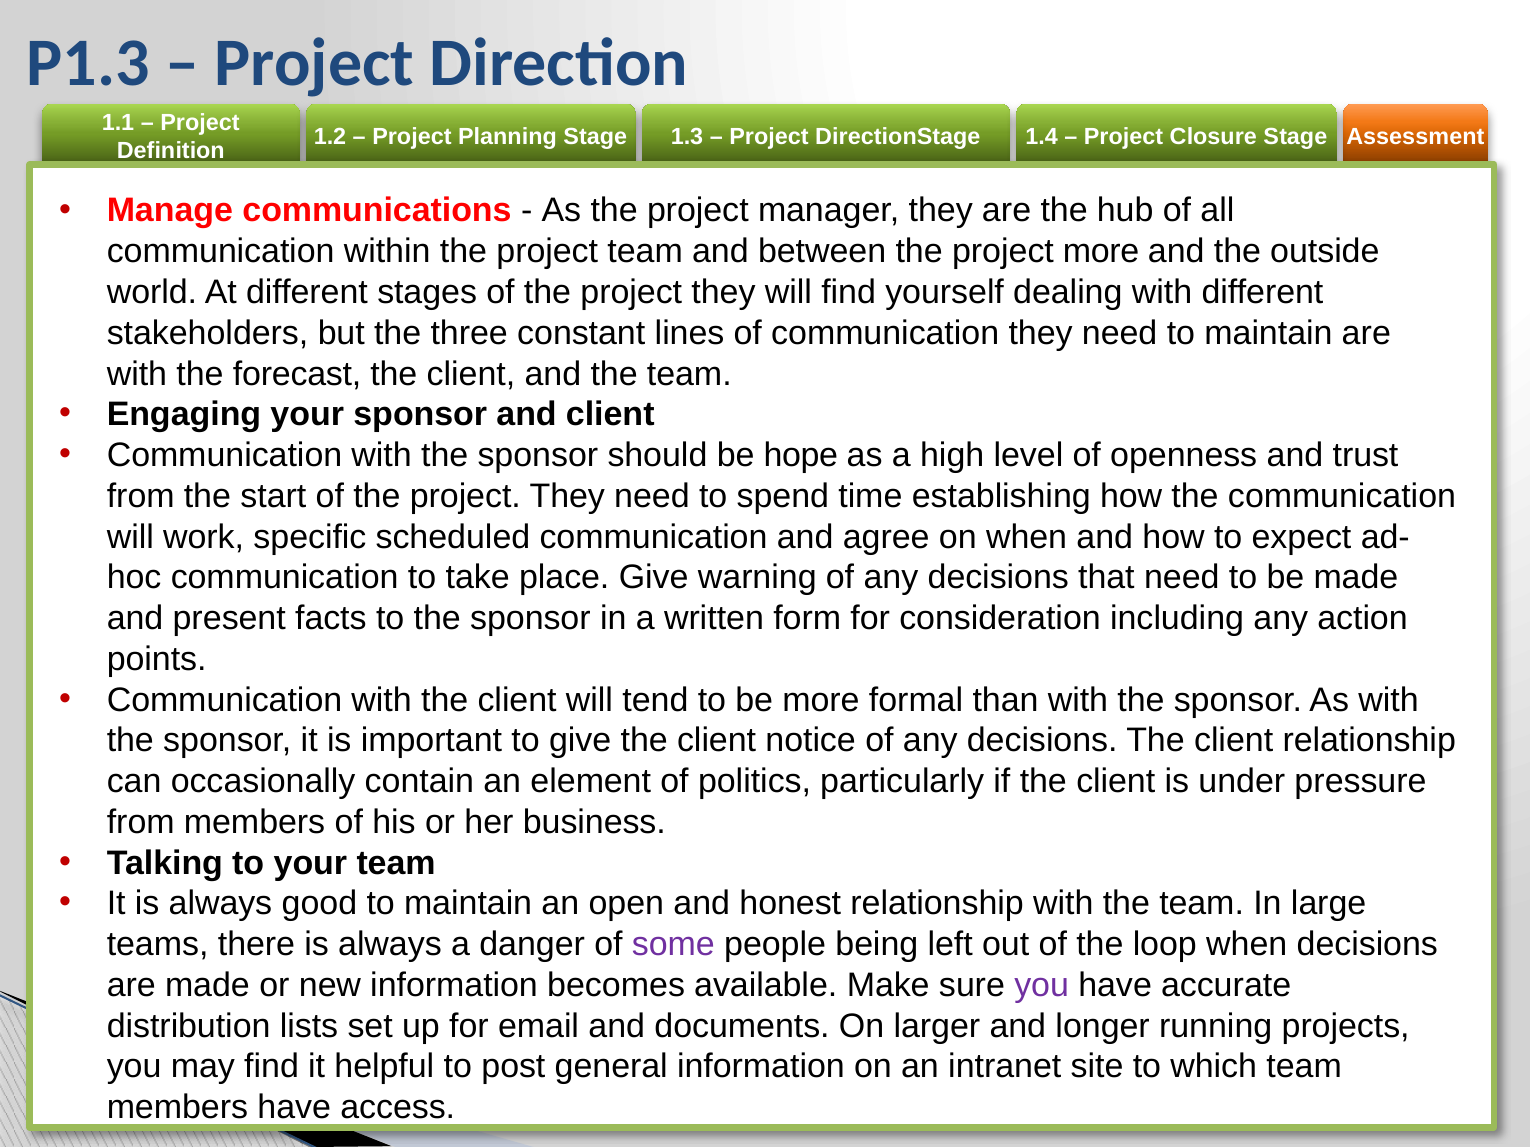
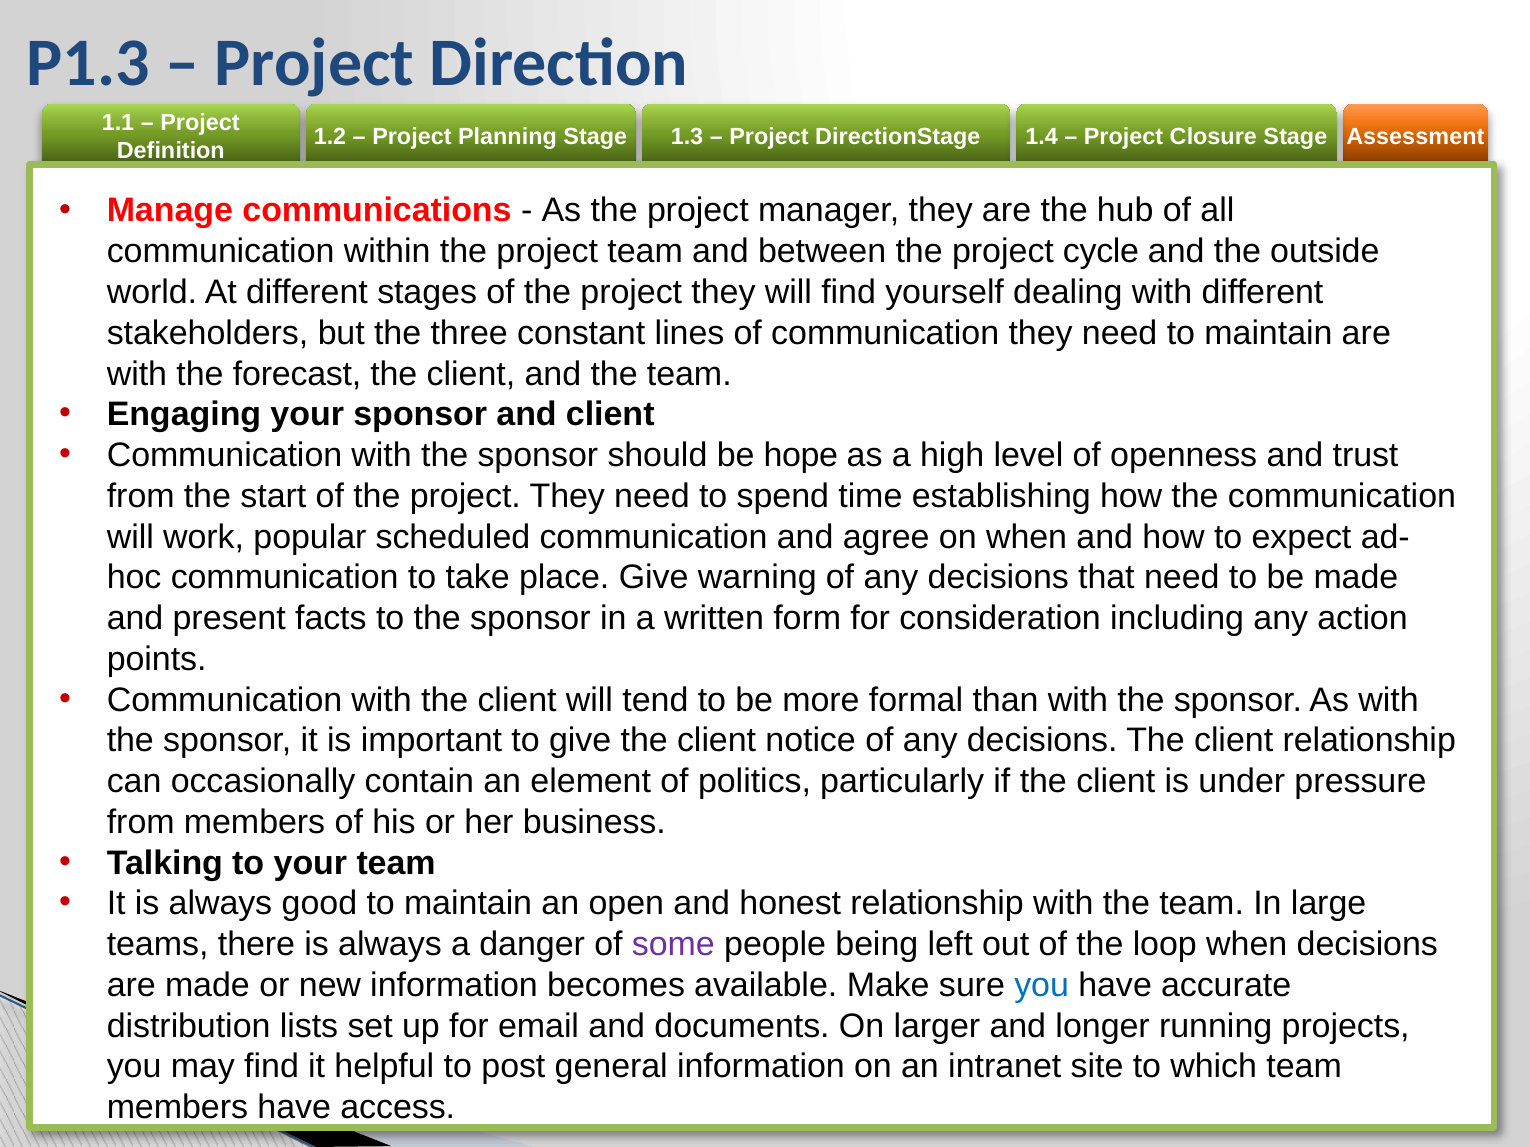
project more: more -> cycle
specific: specific -> popular
you at (1042, 986) colour: purple -> blue
